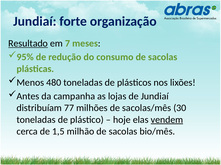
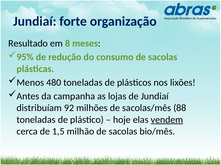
Resultado underline: present -> none
7: 7 -> 8
77: 77 -> 92
30: 30 -> 88
